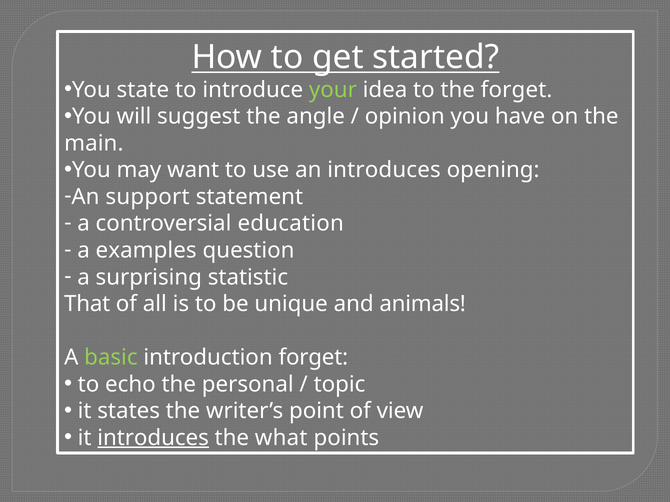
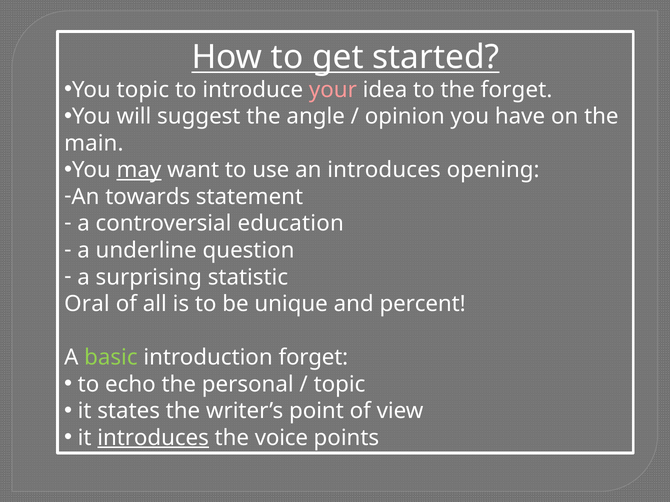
You state: state -> topic
your colour: light green -> pink
may underline: none -> present
support: support -> towards
examples: examples -> underline
That: That -> Oral
animals: animals -> percent
what: what -> voice
